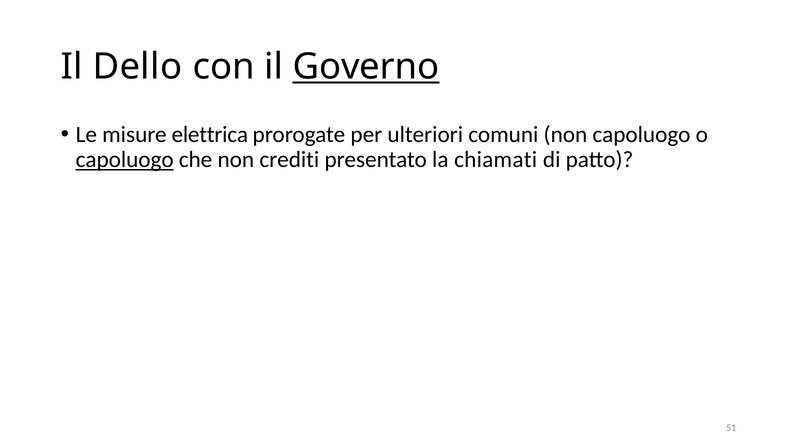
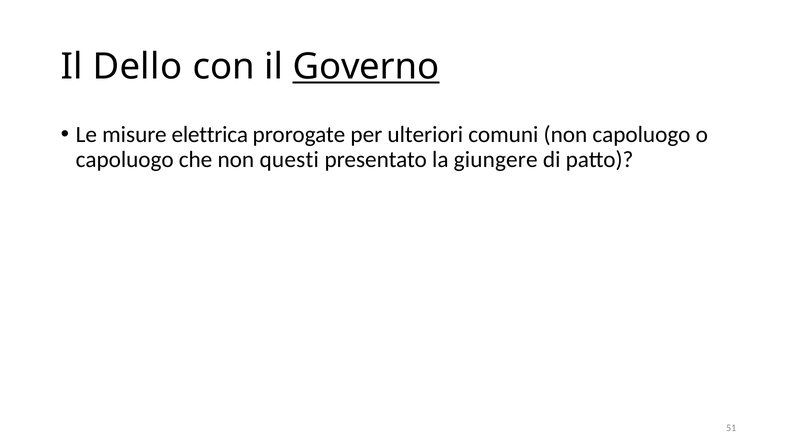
capoluogo at (125, 160) underline: present -> none
crediti: crediti -> questi
chiamati: chiamati -> giungere
